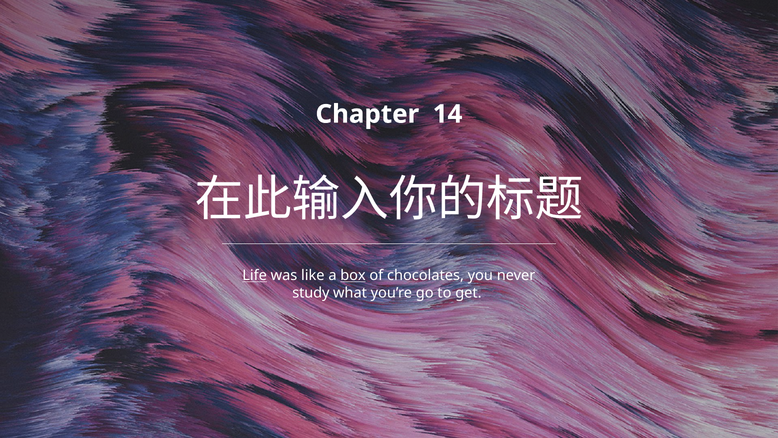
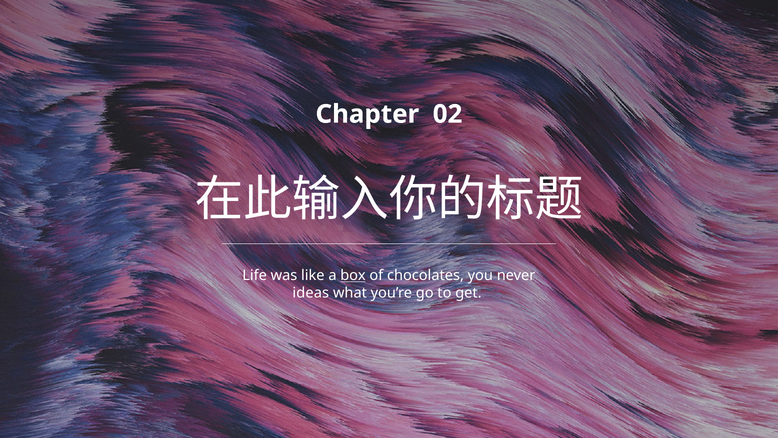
14: 14 -> 02
Life underline: present -> none
study: study -> ideas
